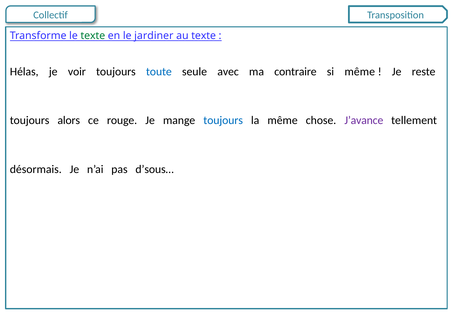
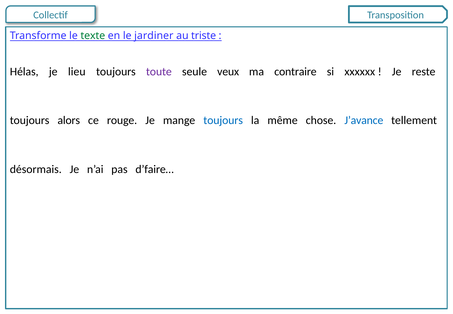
au texte: texte -> triste
voir: voir -> lieu
toute colour: blue -> purple
avec: avec -> veux
si même: même -> xxxxxx
J’avance colour: purple -> blue
d’sous…: d’sous… -> d’faire…
